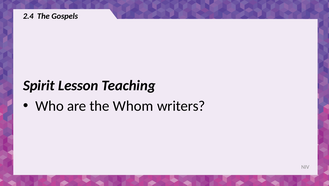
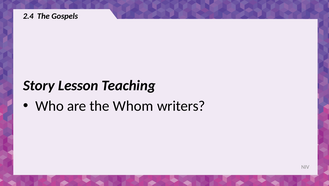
Spirit: Spirit -> Story
